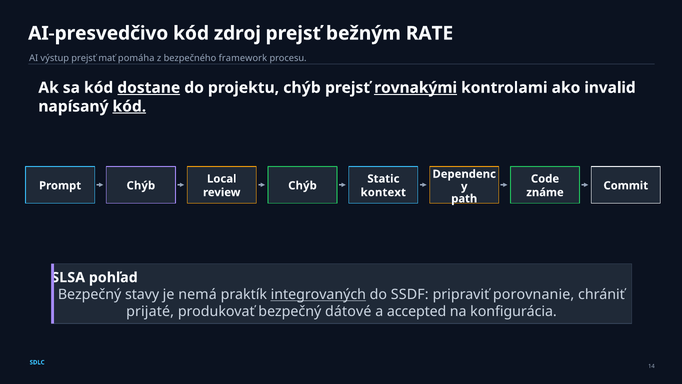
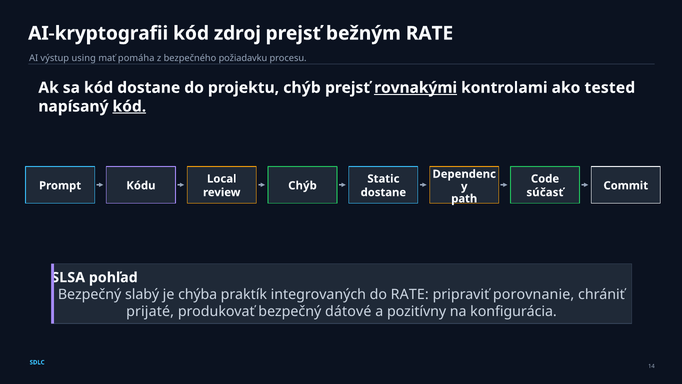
AI-presvedčivo: AI-presvedčivo -> AI-kryptografii
výstup prejsť: prejsť -> using
framework: framework -> požiadavku
dostane at (149, 88) underline: present -> none
invalid: invalid -> tested
Prompt Chýb: Chýb -> Kódu
kontext at (383, 192): kontext -> dostane
známe: známe -> súčasť
stavy: stavy -> slabý
nemá: nemá -> chýba
integrovaných underline: present -> none
do SSDF: SSDF -> RATE
accepted: accepted -> pozitívny
